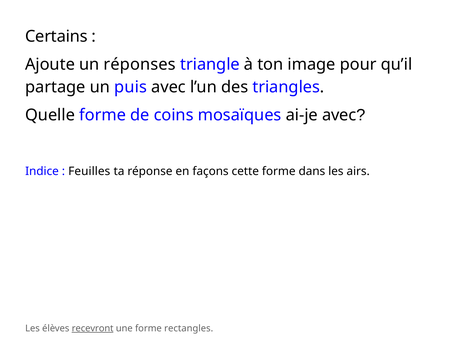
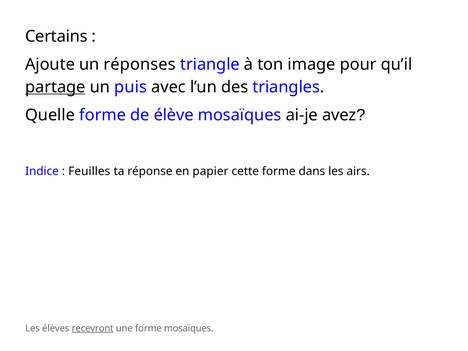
partage underline: none -> present
coins: coins -> élève
ai-je avec: avec -> avez
façons: façons -> papier
forme rectangles: rectangles -> mosaïques
